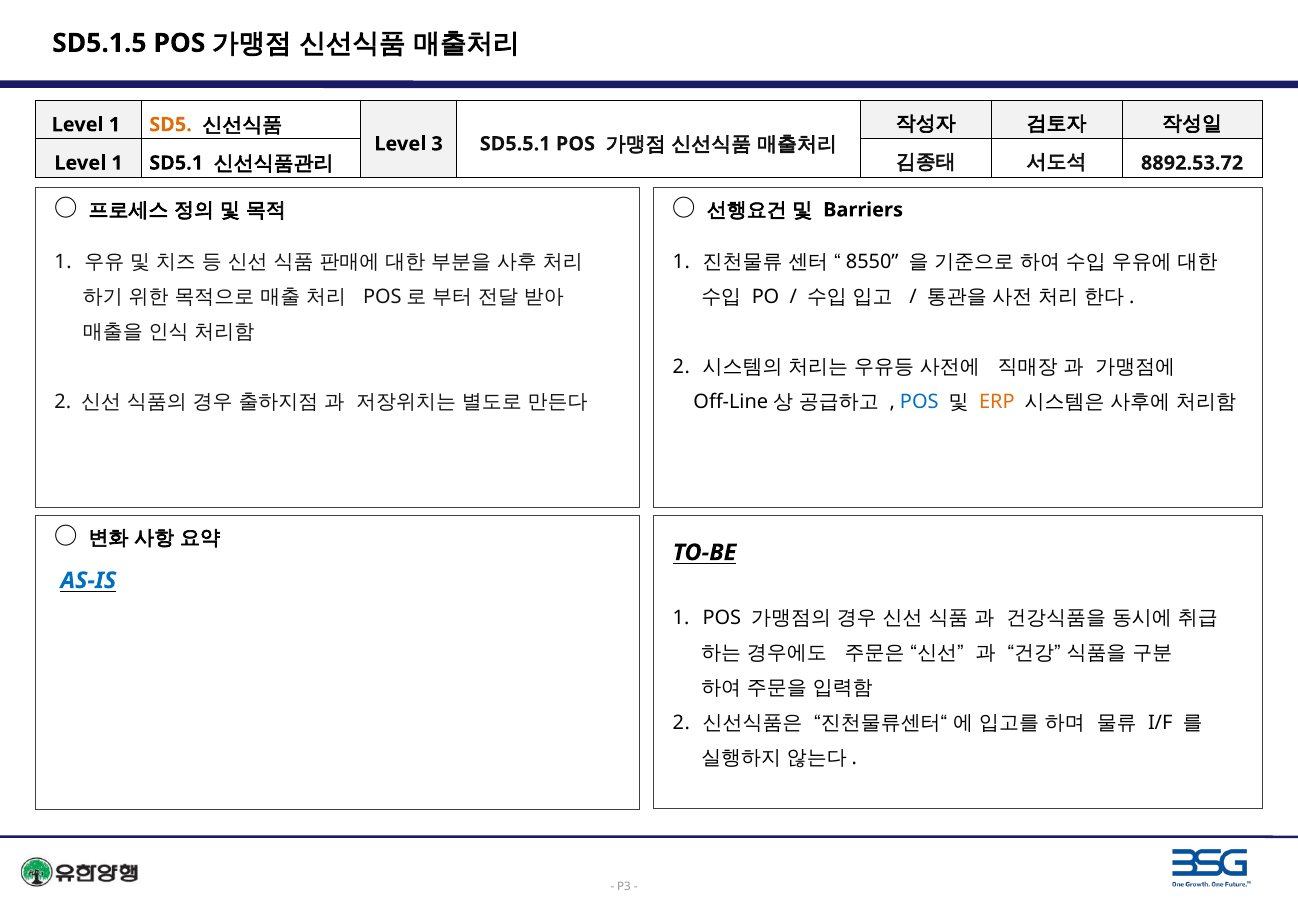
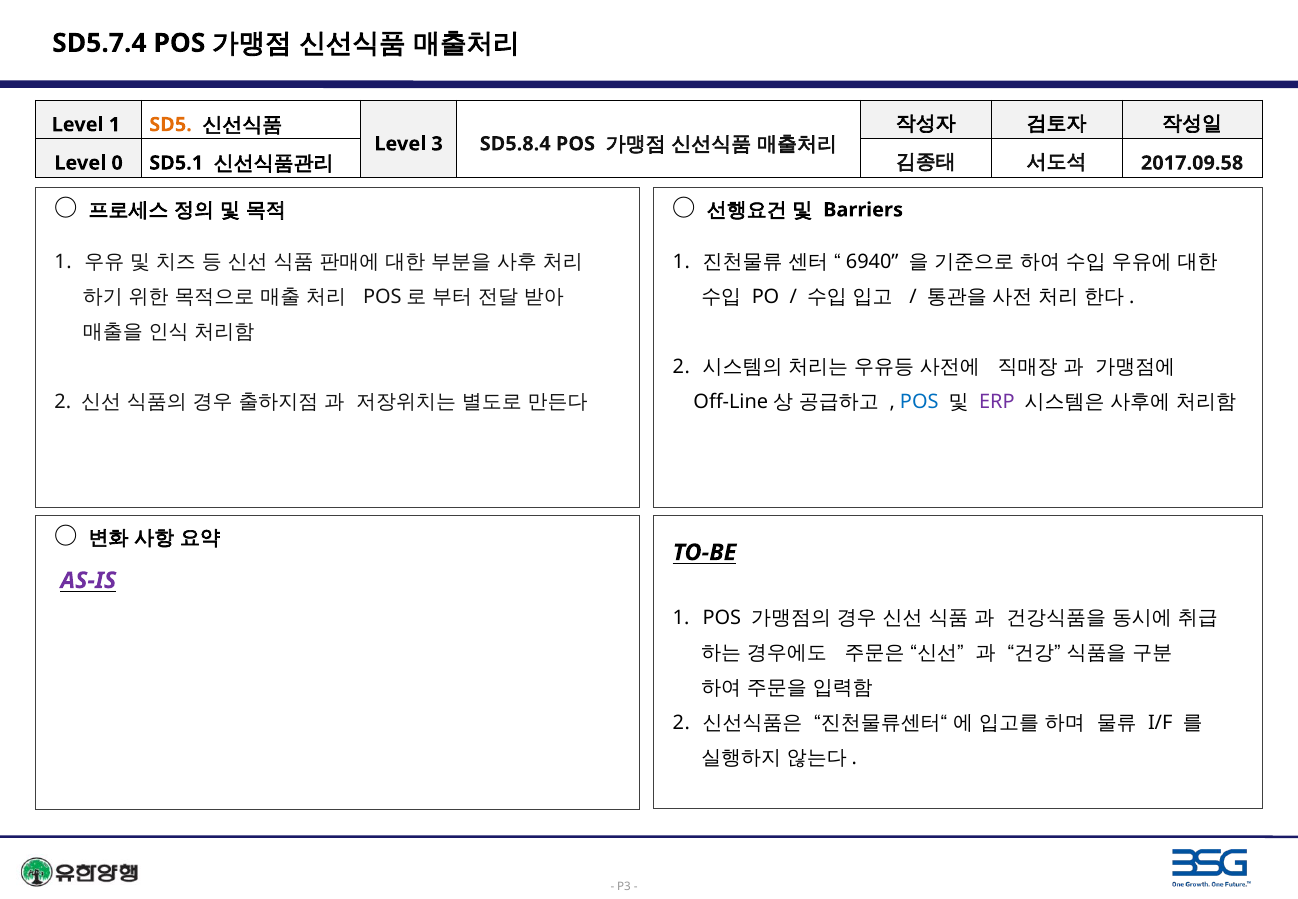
SD5.1.5: SD5.1.5 -> SD5.7.4
SD5.5.1: SD5.5.1 -> SD5.8.4
1 at (117, 163): 1 -> 0
8892.53.72: 8892.53.72 -> 2017.09.58
8550: 8550 -> 6940
ERP colour: orange -> purple
AS-IS colour: blue -> purple
